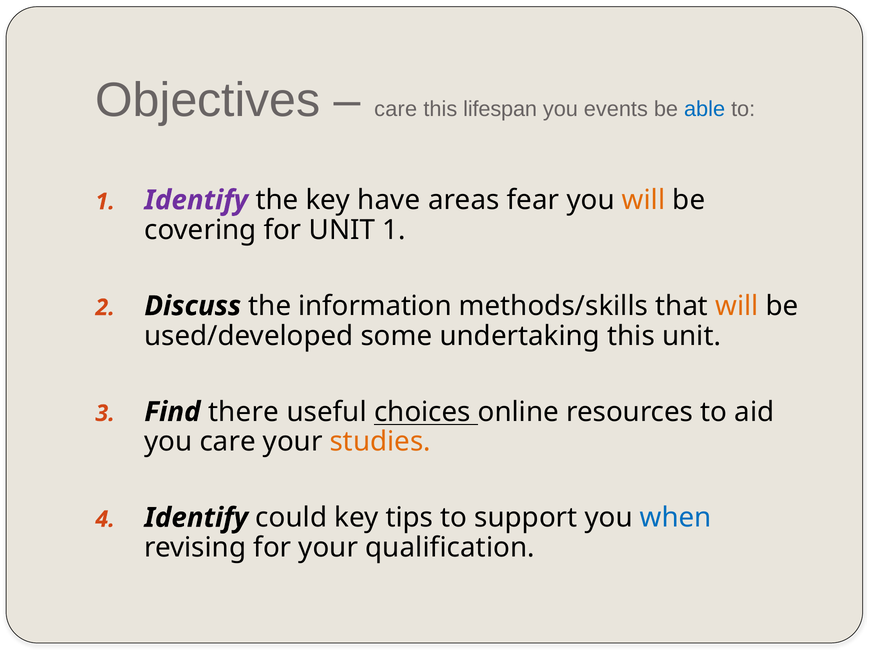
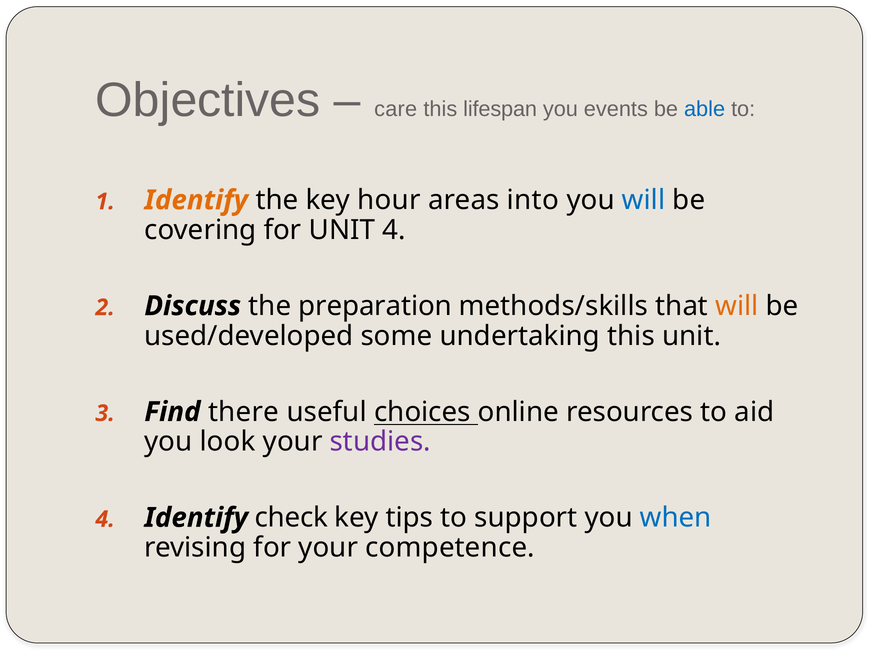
Identify at (196, 200) colour: purple -> orange
have: have -> hour
fear: fear -> into
will at (644, 200) colour: orange -> blue
UNIT 1: 1 -> 4
information: information -> preparation
you care: care -> look
studies colour: orange -> purple
could: could -> check
qualification: qualification -> competence
